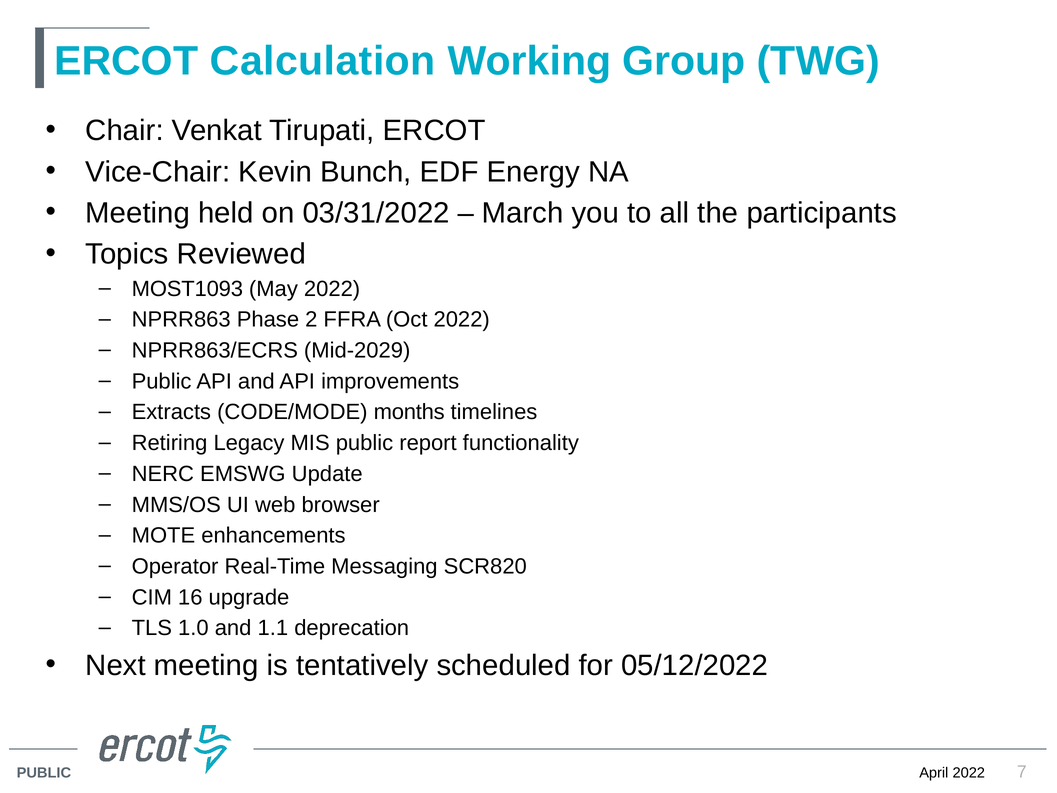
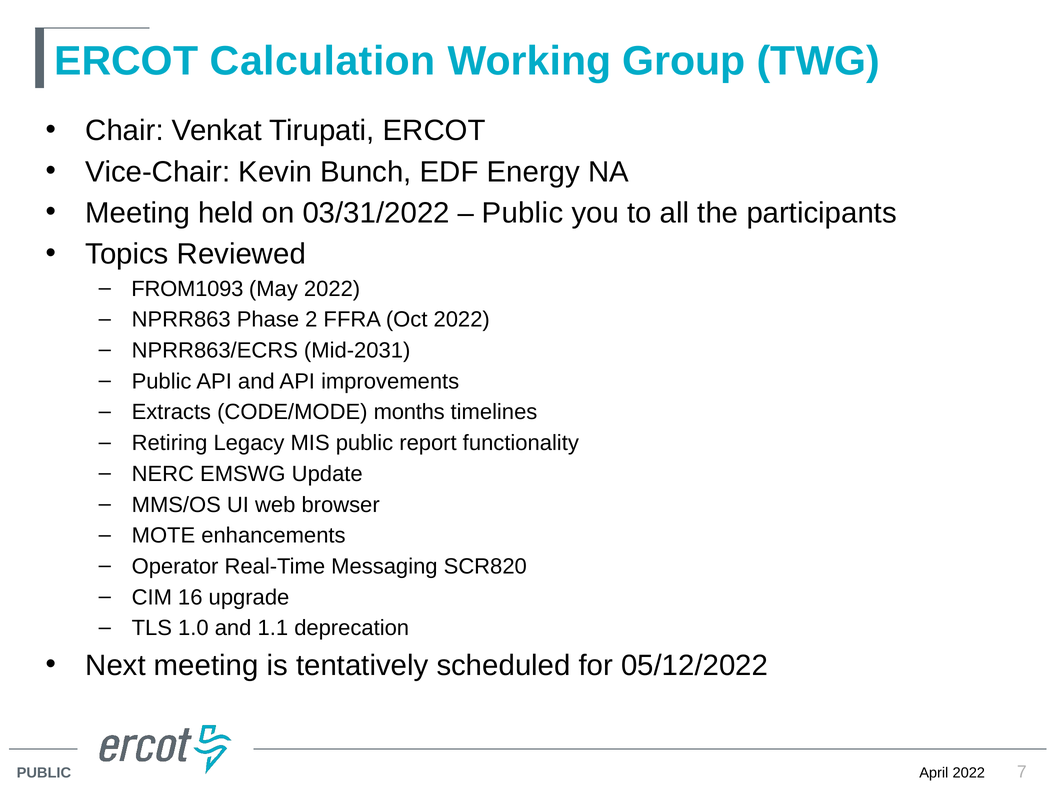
March at (523, 213): March -> Public
MOST1093: MOST1093 -> FROM1093
Mid-2029: Mid-2029 -> Mid-2031
